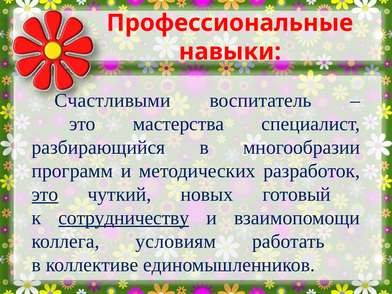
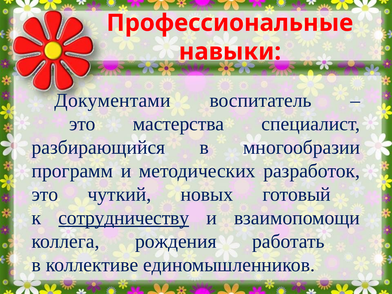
Счастливыми: Счастливыми -> Документами
это at (45, 194) underline: present -> none
условиям: условиям -> рождения
